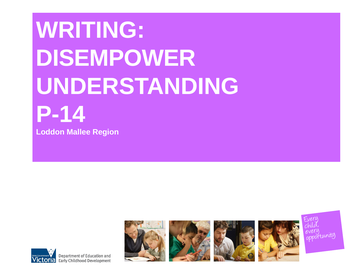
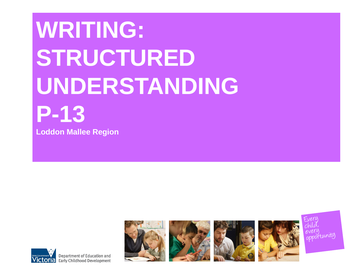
DISEMPOWER: DISEMPOWER -> STRUCTURED
P-14: P-14 -> P-13
